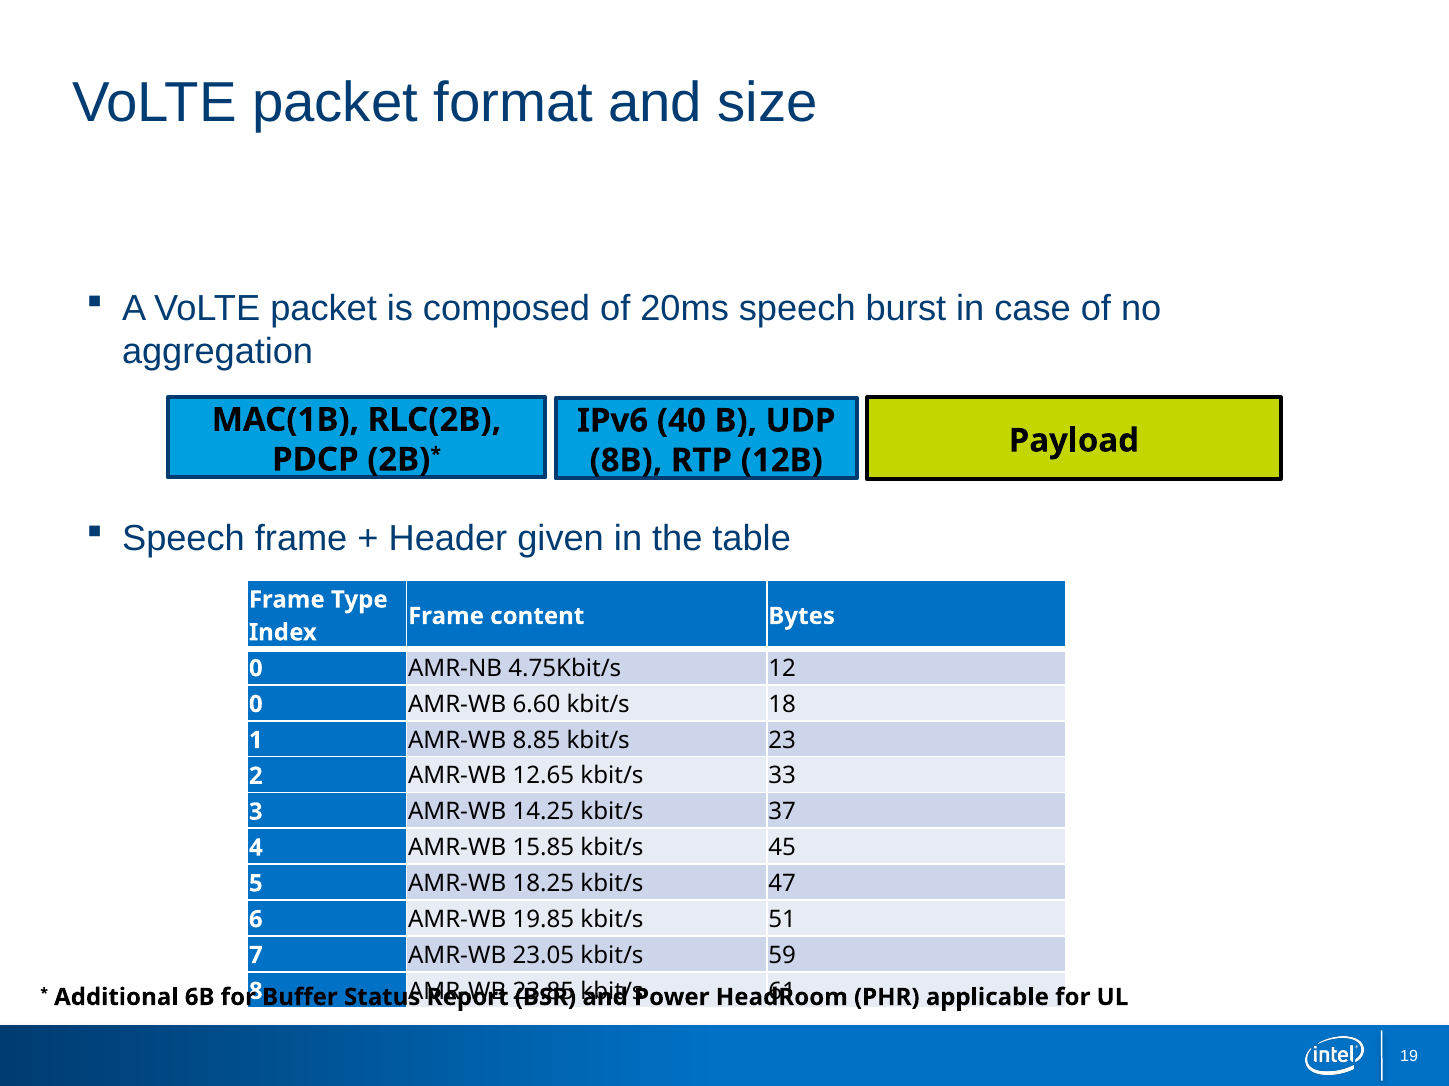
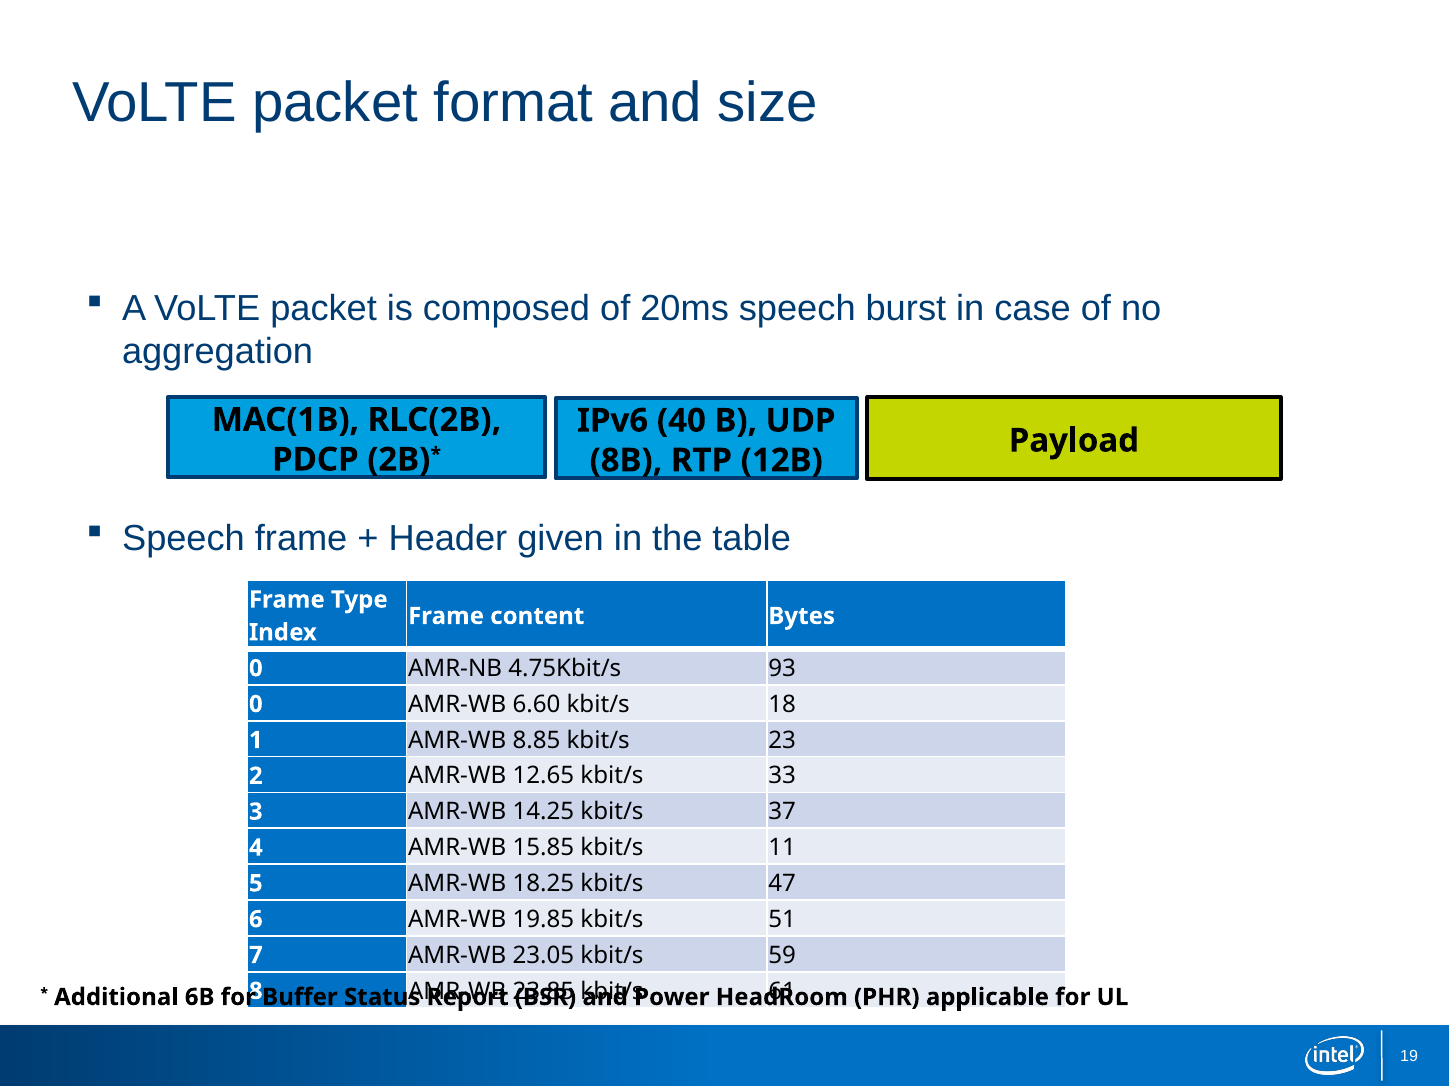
12: 12 -> 93
45: 45 -> 11
